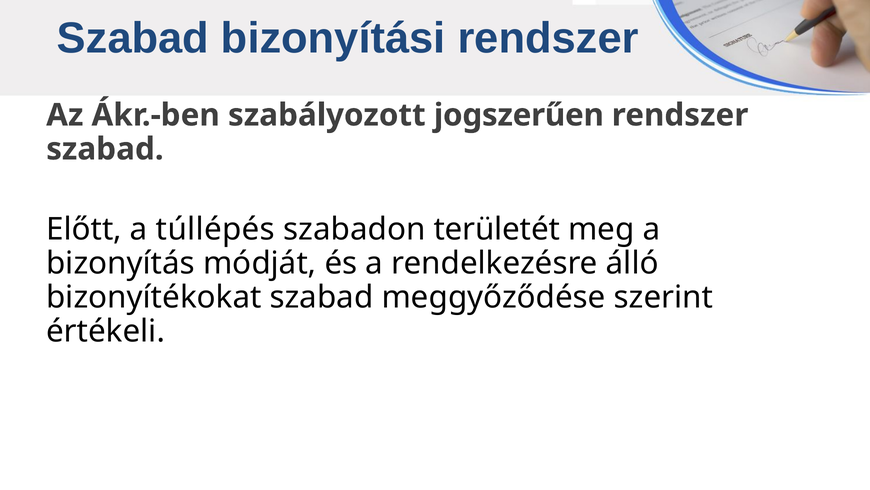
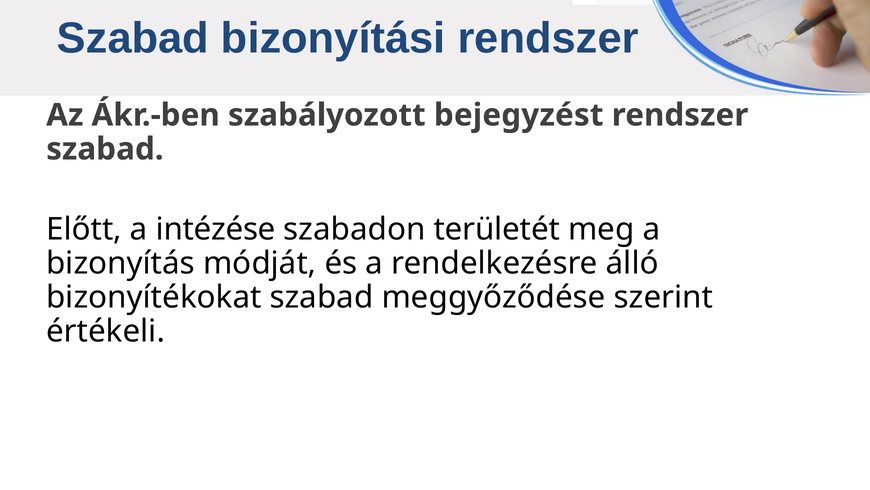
jogszerűen: jogszerűen -> bejegyzést
túllépés: túllépés -> intézése
